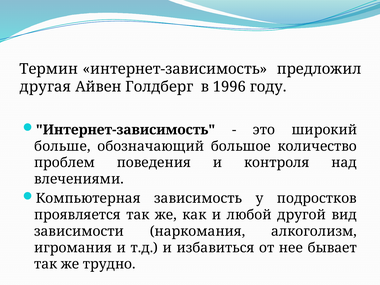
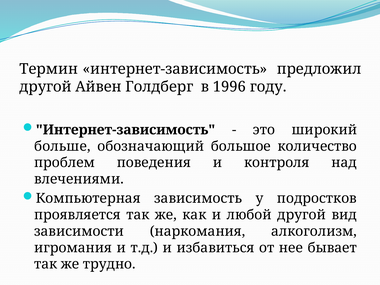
другая at (45, 87): другая -> другой
